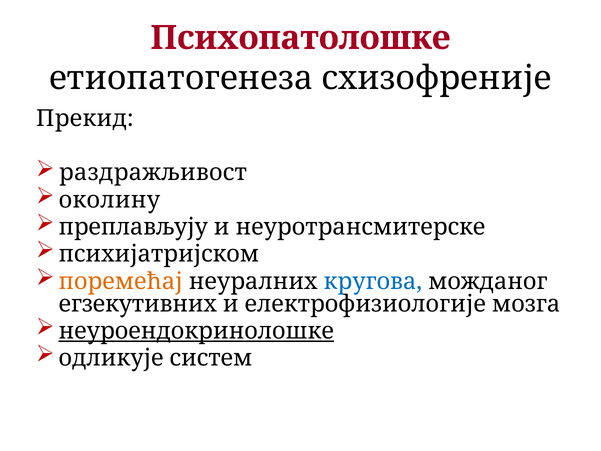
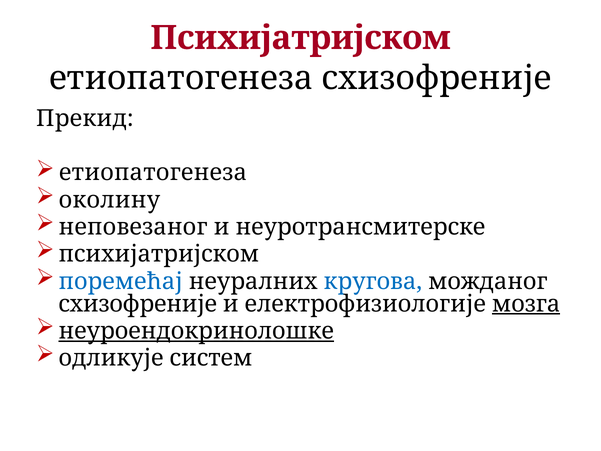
Психопатолошке at (300, 38): Психопатолошке -> Психијатријском
раздражљивост at (153, 173): раздражљивост -> етиопатогенеза
преплављују: преплављују -> неповезаног
поремећај colour: orange -> blue
егзекутивних at (138, 304): егзекутивних -> схизофреније
мозга underline: none -> present
